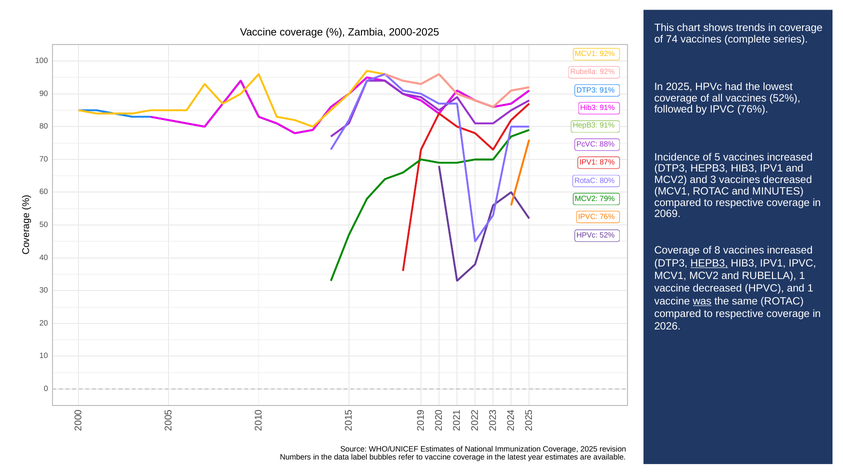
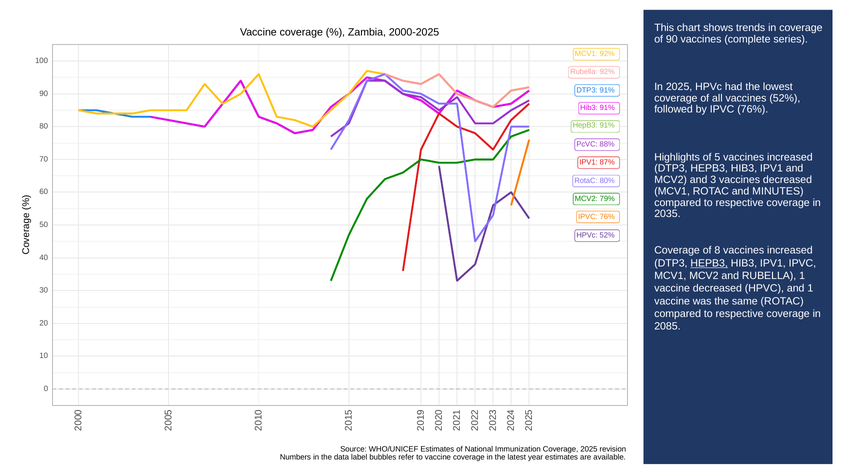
of 74: 74 -> 90
Incidence: Incidence -> Highlights
2069: 2069 -> 2035
was underline: present -> none
2026: 2026 -> 2085
